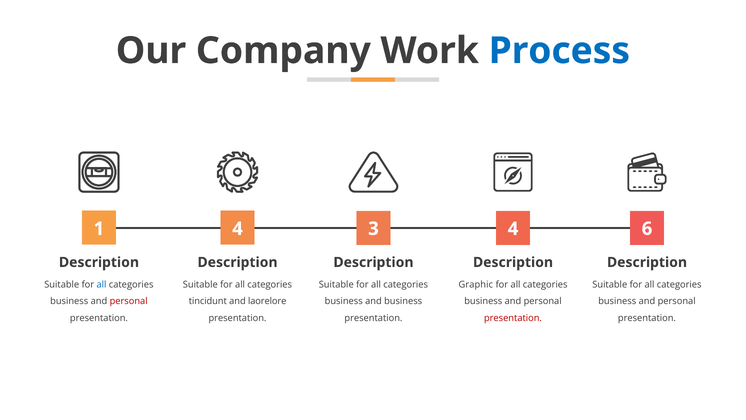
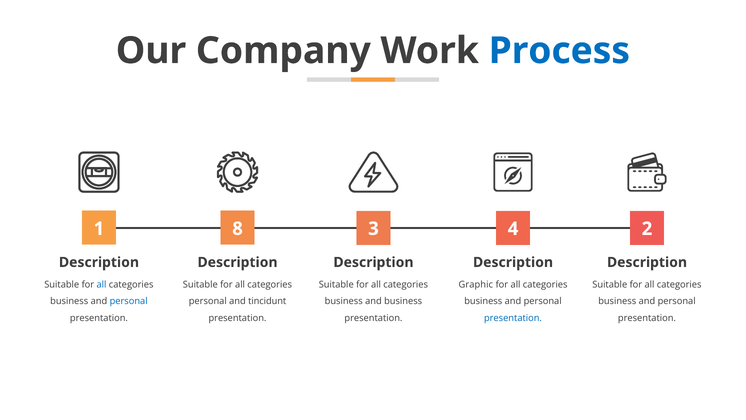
1 4: 4 -> 8
6: 6 -> 2
personal at (129, 301) colour: red -> blue
tincidunt at (208, 301): tincidunt -> personal
laorelore: laorelore -> tincidunt
presentation at (513, 318) colour: red -> blue
